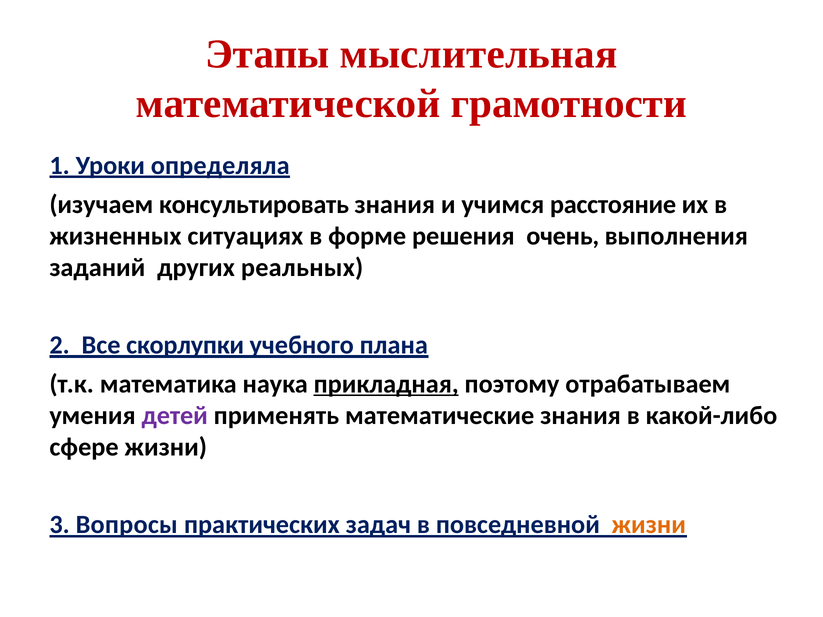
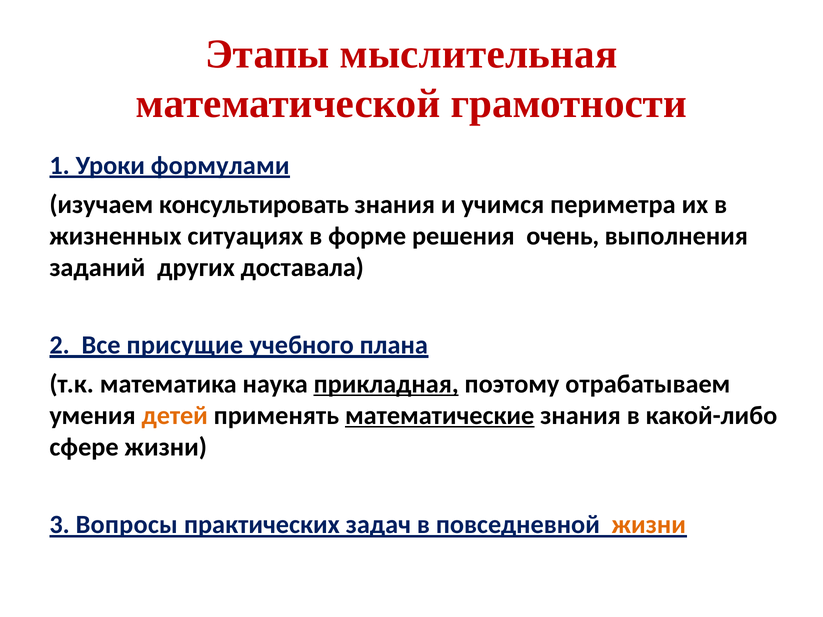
определяла: определяла -> формулами
расстояние: расстояние -> периметра
реальных: реальных -> доставала
скорлупки: скорлупки -> присущие
детей colour: purple -> orange
математические underline: none -> present
